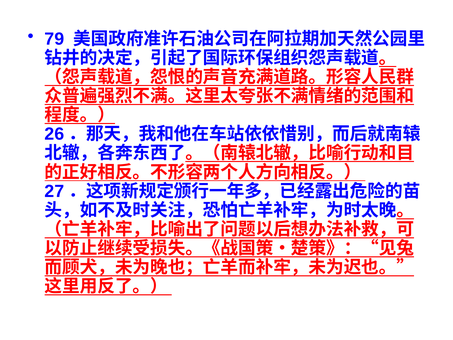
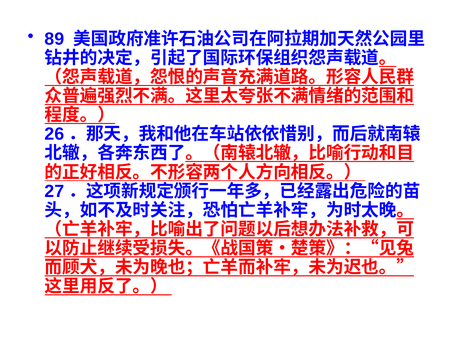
79: 79 -> 89
